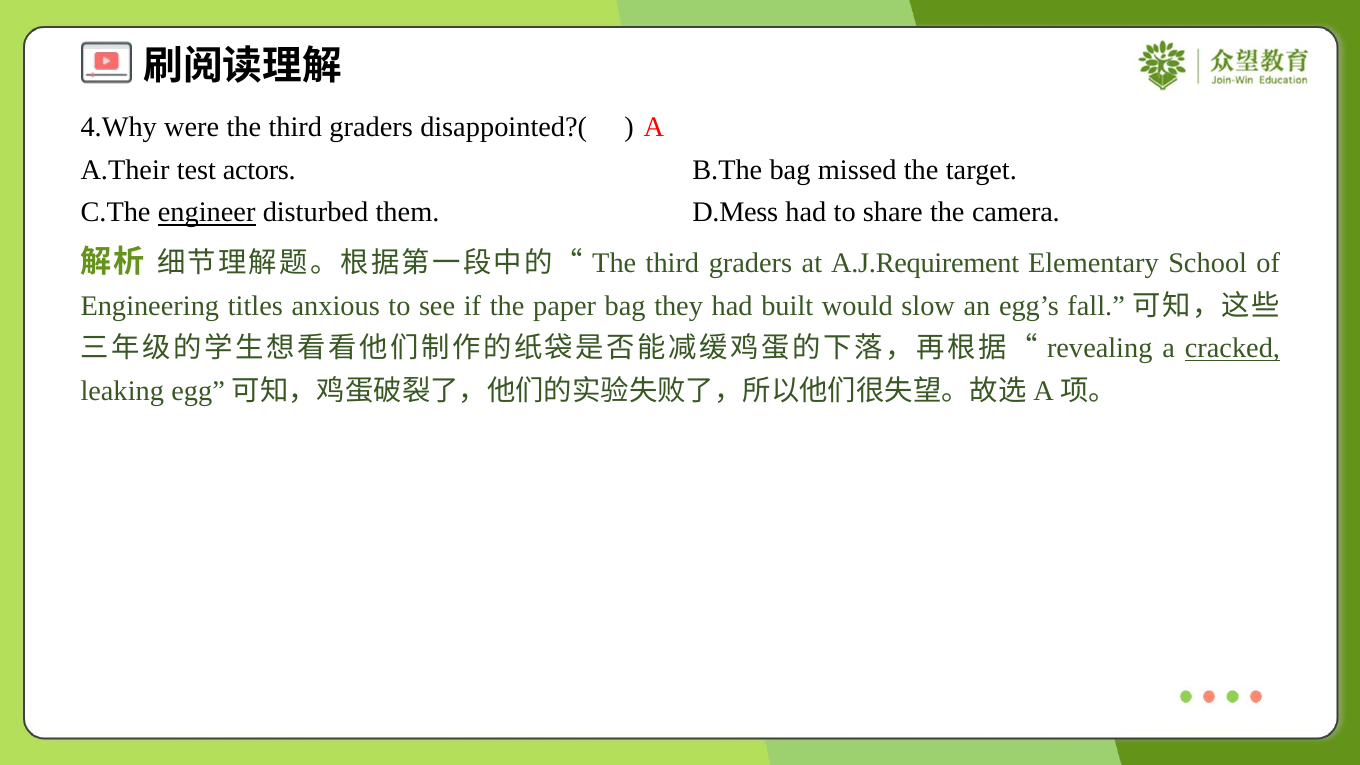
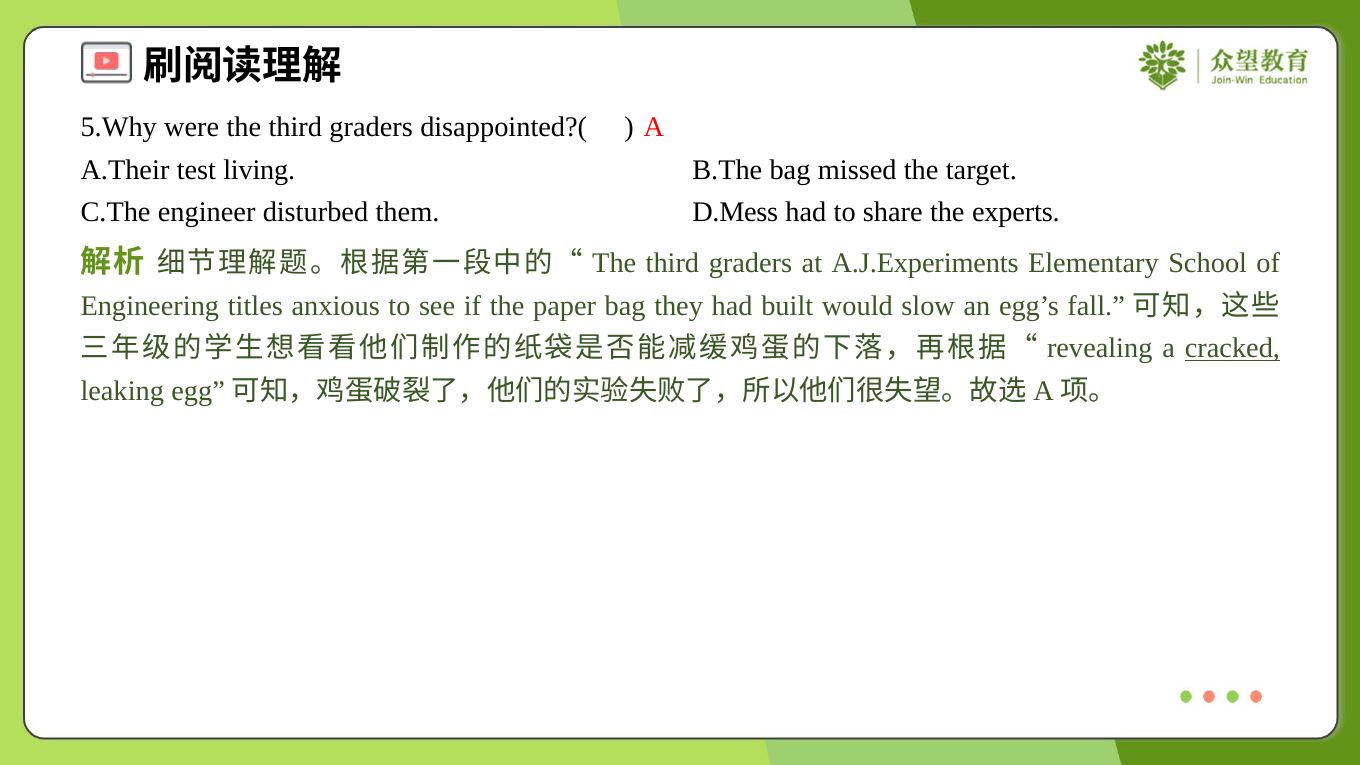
4.Why: 4.Why -> 5.Why
actors: actors -> living
engineer underline: present -> none
camera: camera -> experts
A.J.Requirement: A.J.Requirement -> A.J.Experiments
